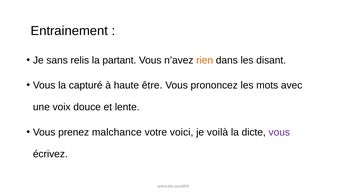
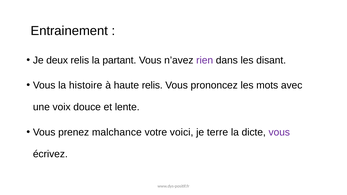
sans: sans -> deux
rien colour: orange -> purple
capturé: capturé -> histoire
haute être: être -> relis
voilà: voilà -> terre
